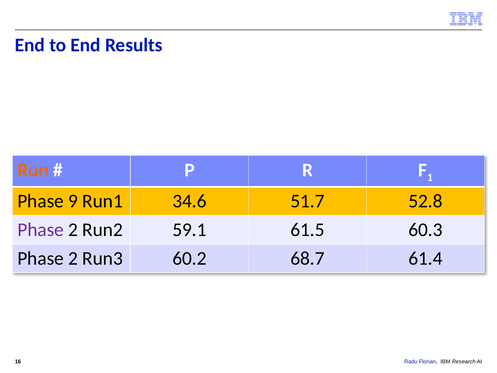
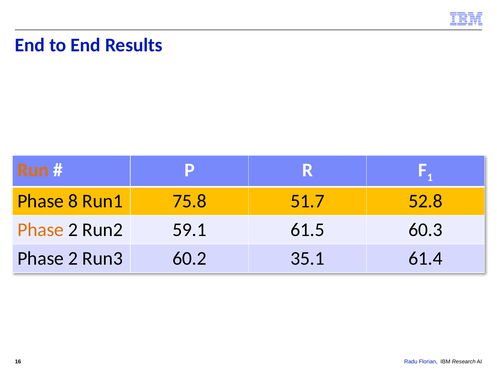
9: 9 -> 8
34.6: 34.6 -> 75.8
Phase at (41, 230) colour: purple -> orange
68.7: 68.7 -> 35.1
